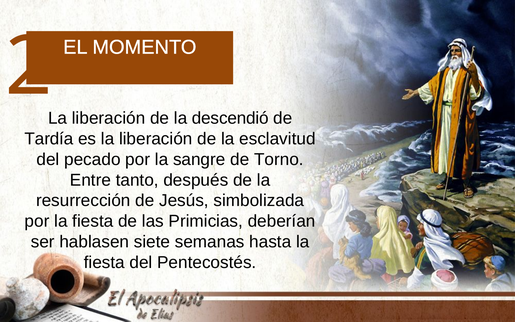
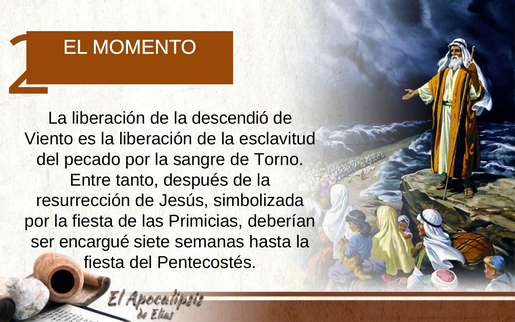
Tardía: Tardía -> Viento
hablasen: hablasen -> encargué
